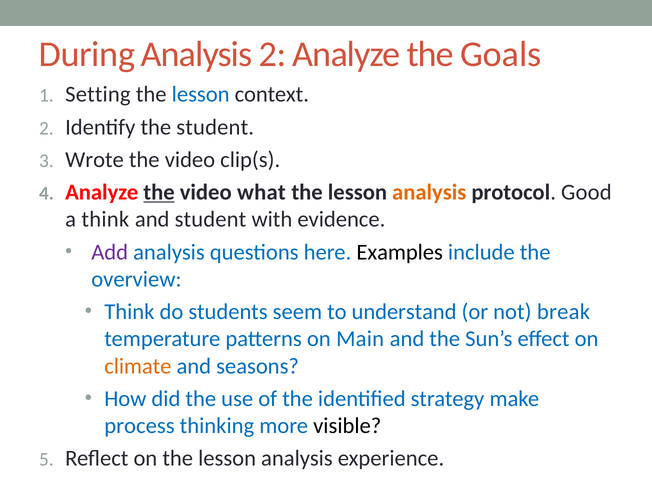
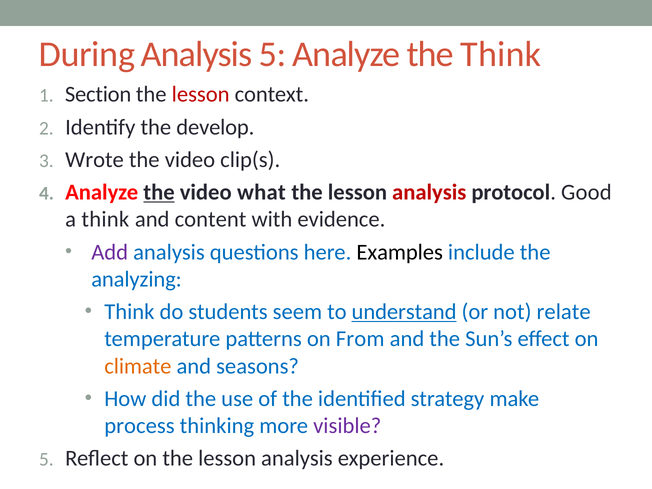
Analysis 2: 2 -> 5
the Goals: Goals -> Think
Setting: Setting -> Section
lesson at (201, 94) colour: blue -> red
the student: student -> develop
analysis at (429, 192) colour: orange -> red
and student: student -> content
overview: overview -> analyzing
understand underline: none -> present
break: break -> relate
Main: Main -> From
visible colour: black -> purple
